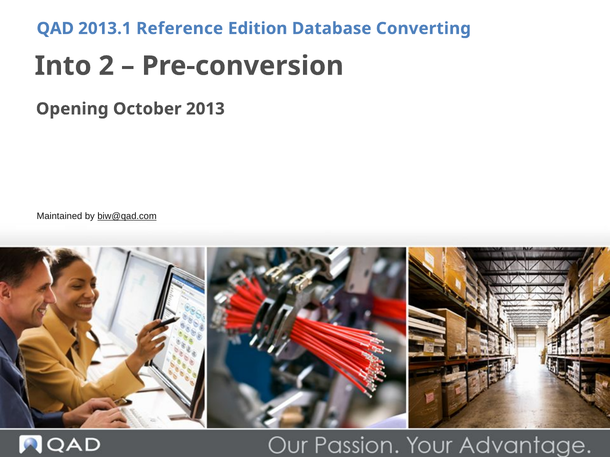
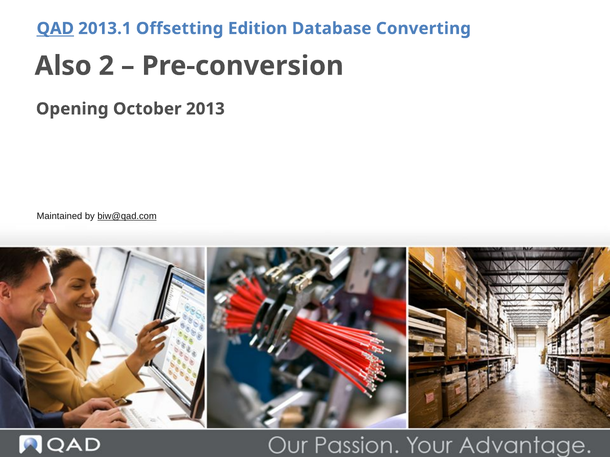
QAD underline: none -> present
Reference: Reference -> Offsetting
Into: Into -> Also
